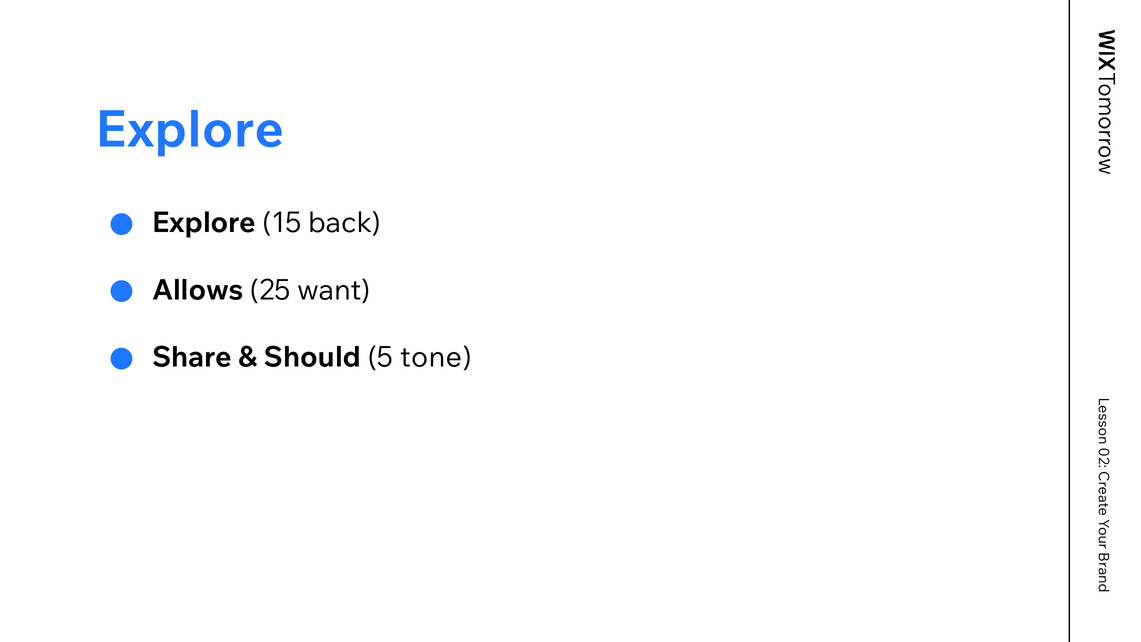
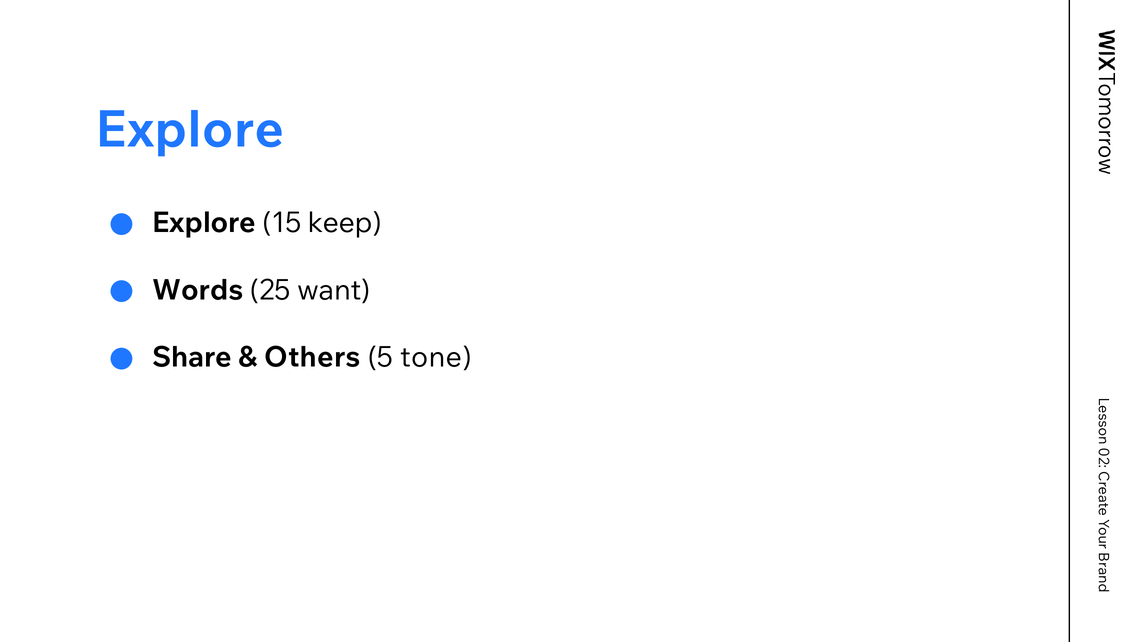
back: back -> keep
Allows: Allows -> Words
Should: Should -> Others
